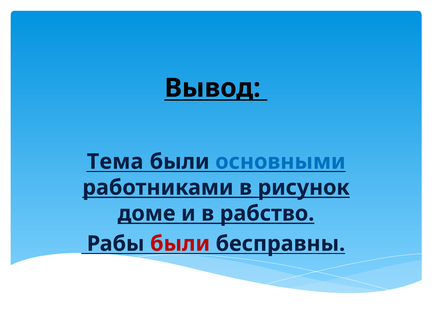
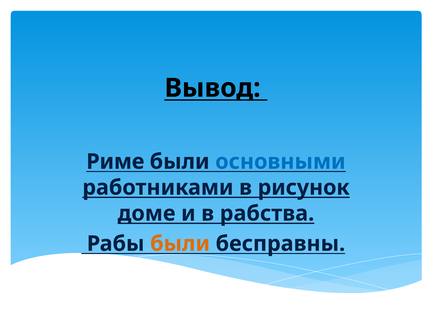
Тема: Тема -> Риме
рабство: рабство -> рабства
были at (180, 244) colour: red -> orange
